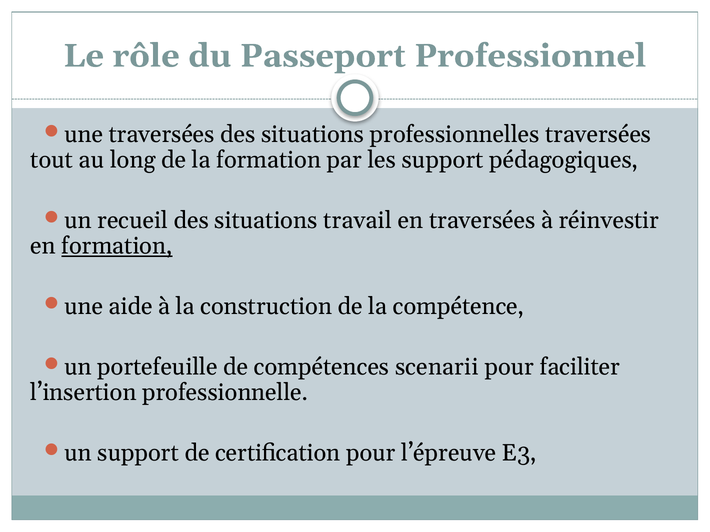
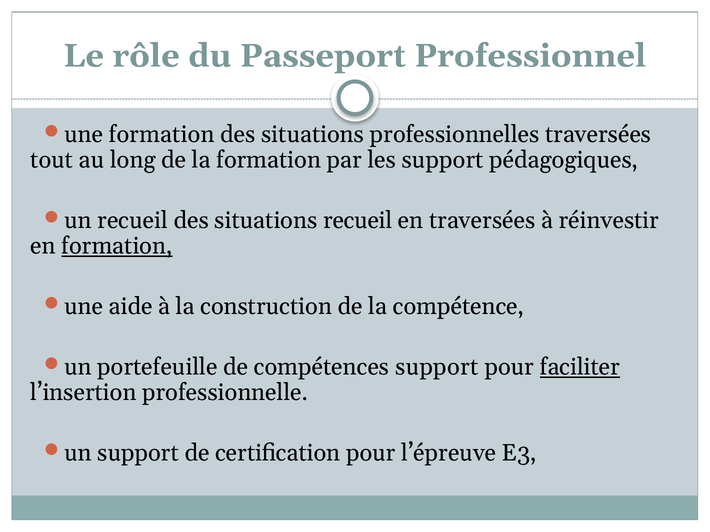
une traversées: traversées -> formation
situations travail: travail -> recueil
compétences scenarii: scenarii -> support
faciliter underline: none -> present
